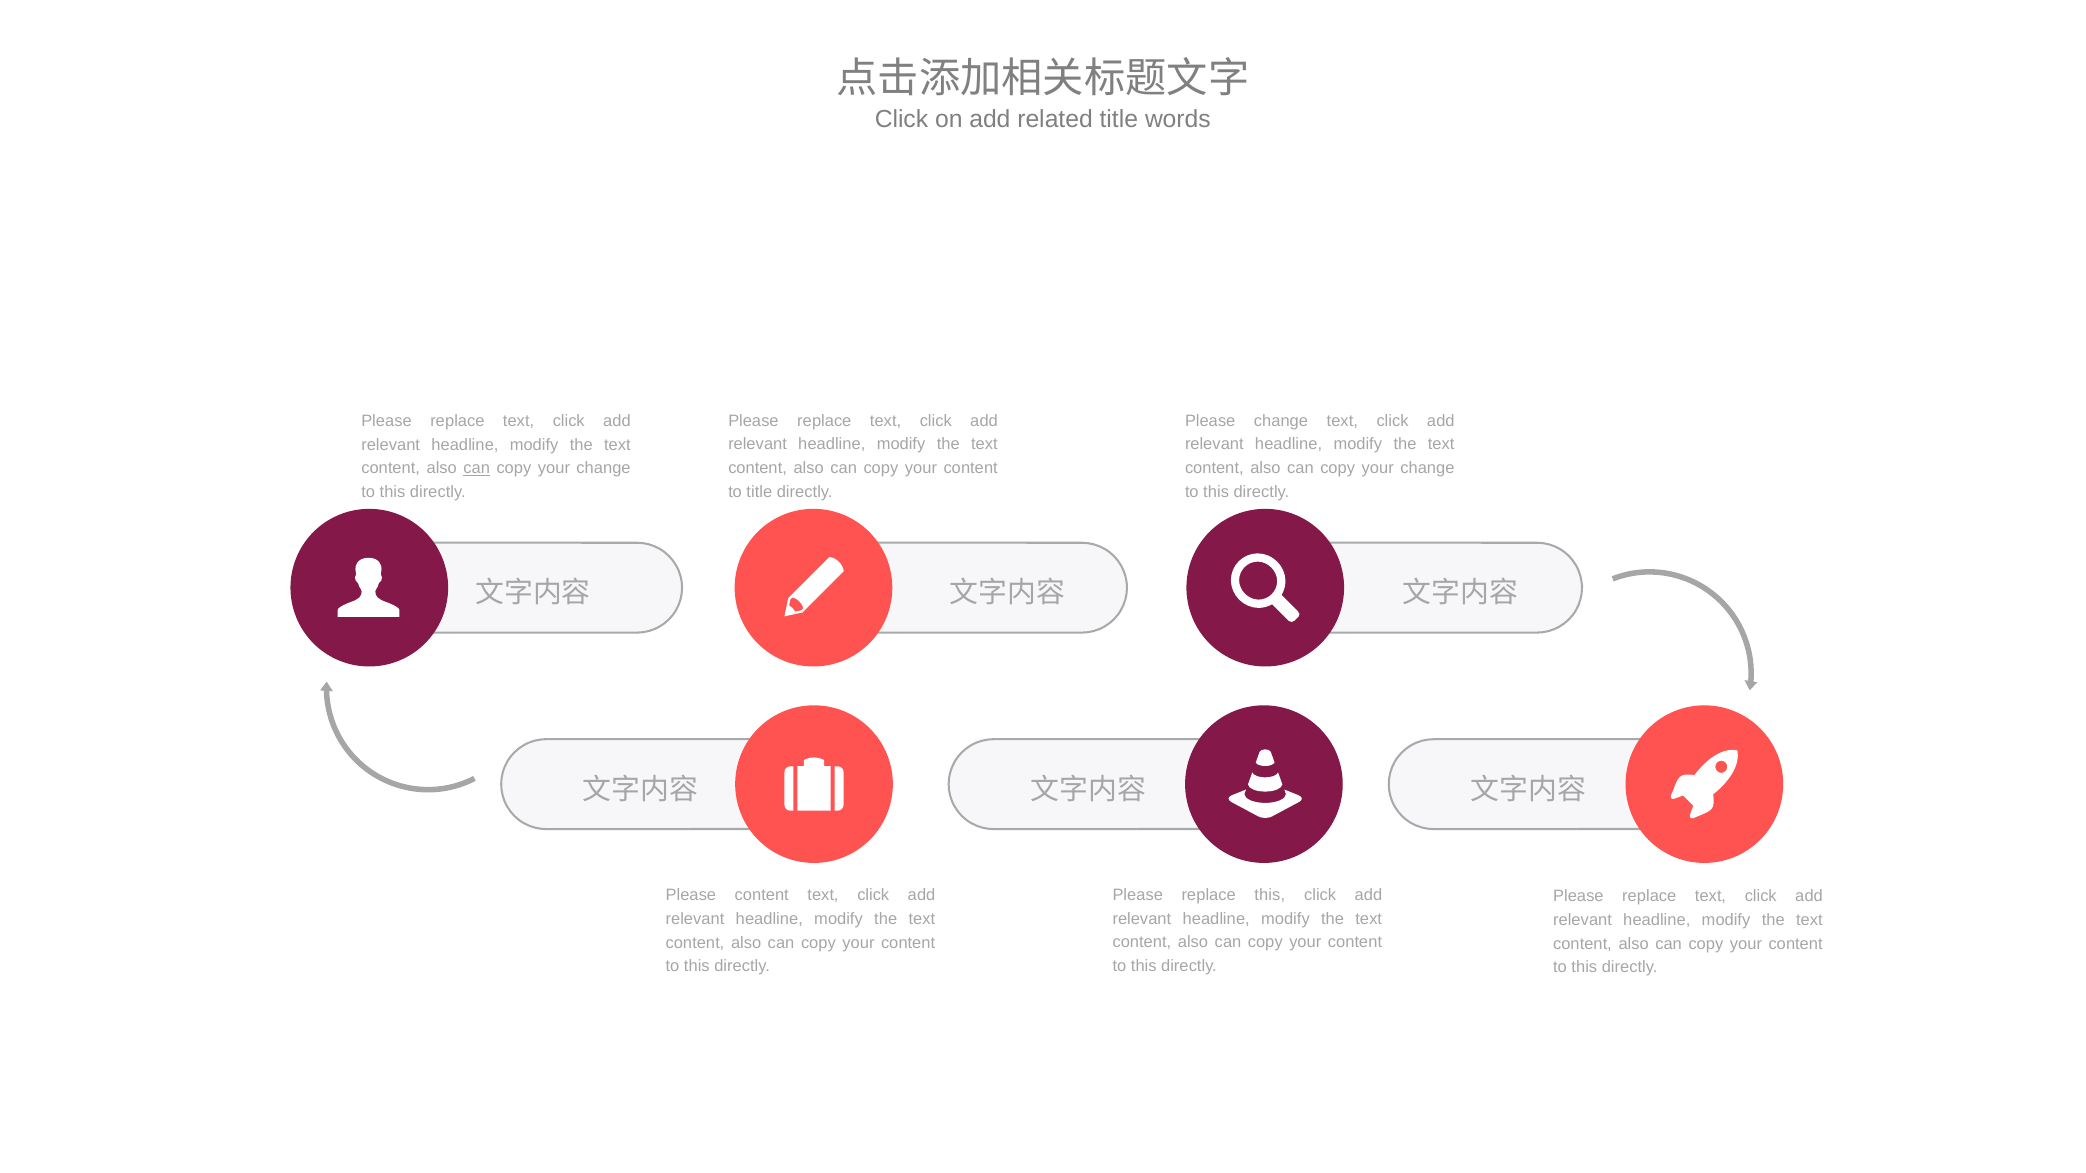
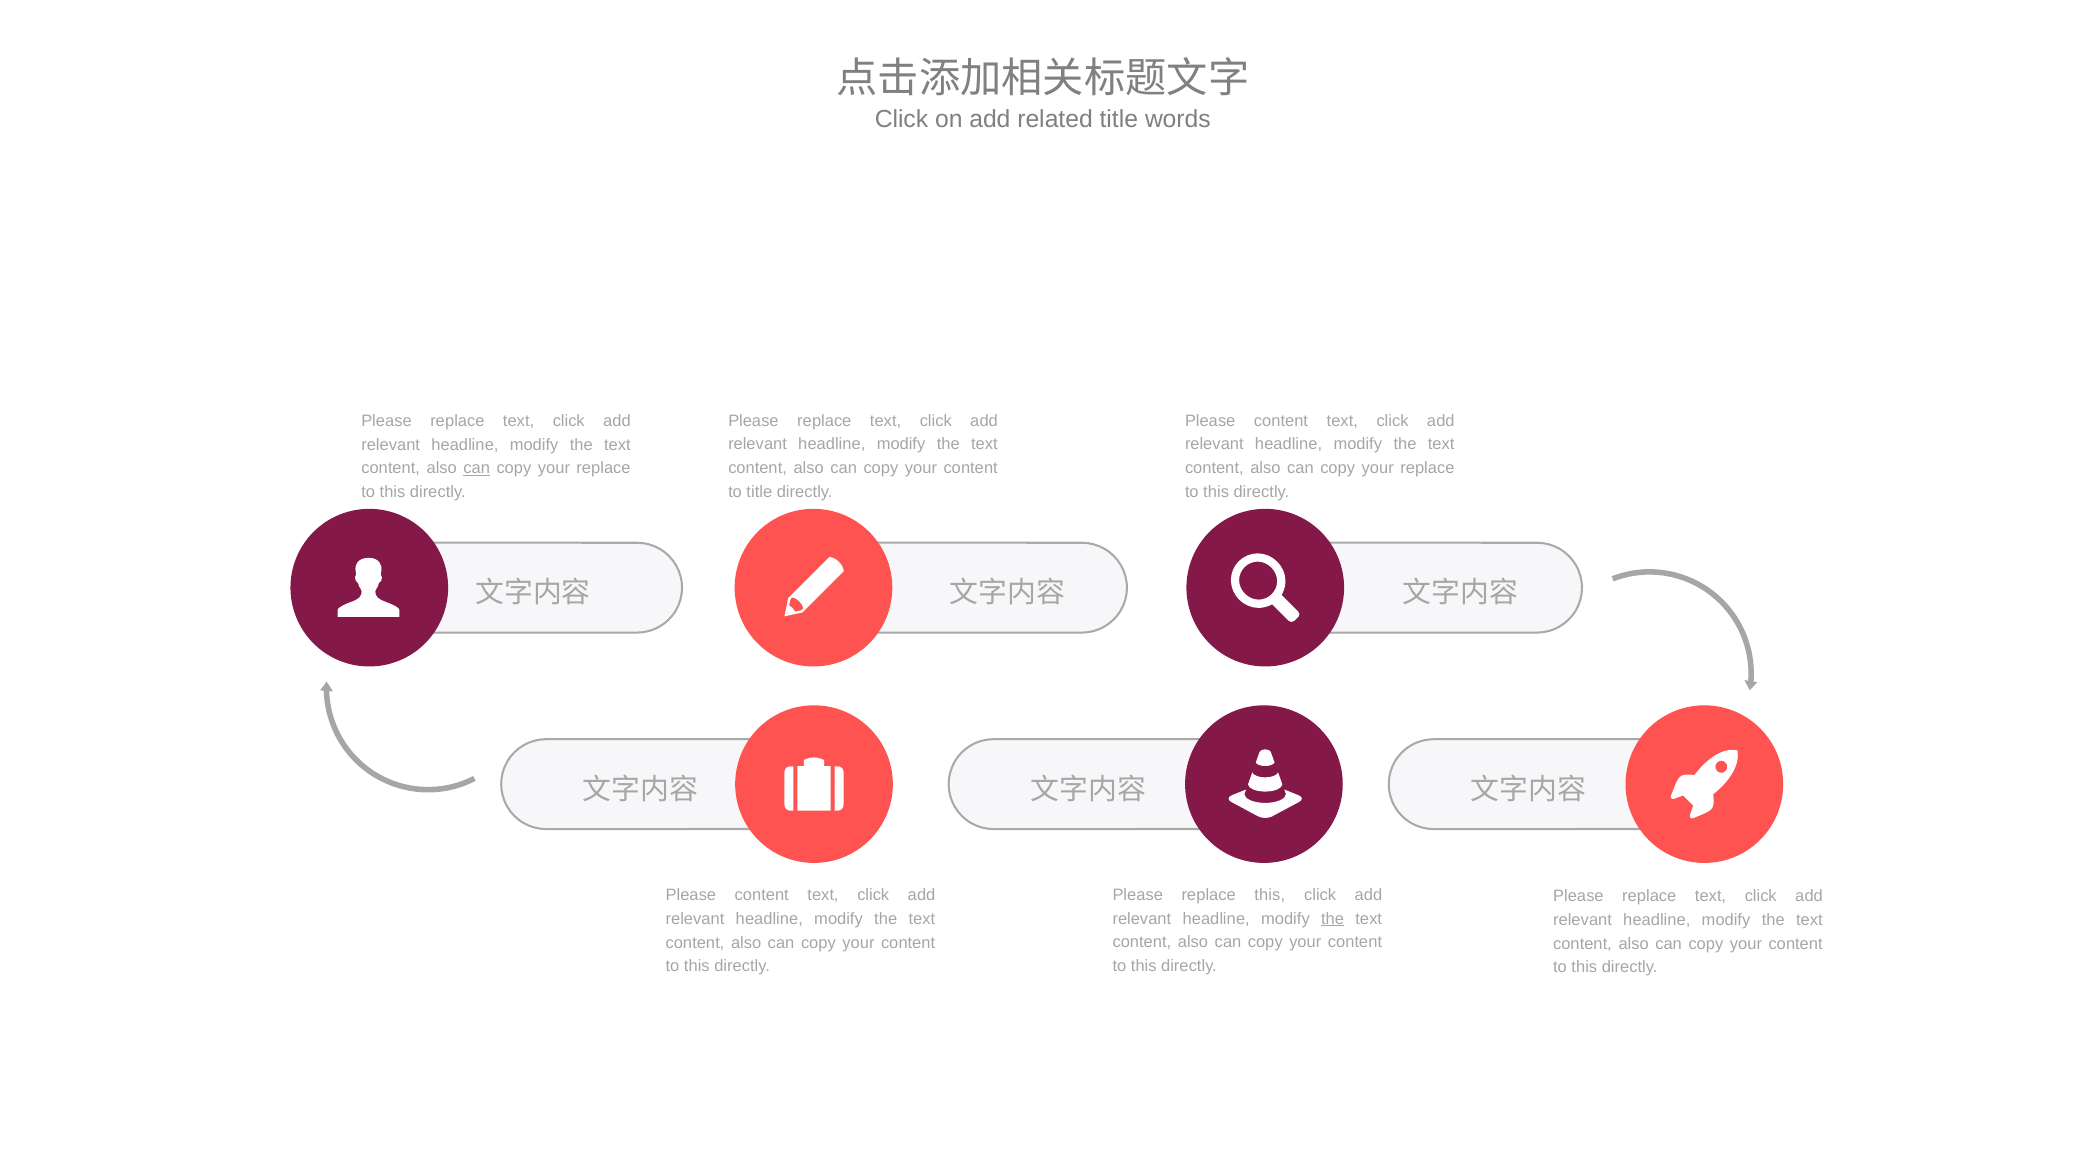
change at (1281, 421): change -> content
change at (1427, 468): change -> replace
change at (604, 468): change -> replace
the at (1333, 919) underline: none -> present
